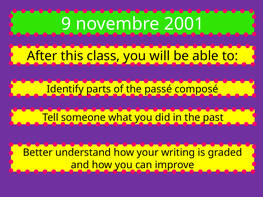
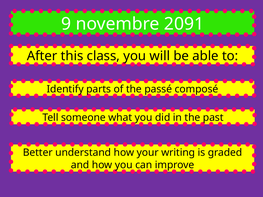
2001: 2001 -> 2091
